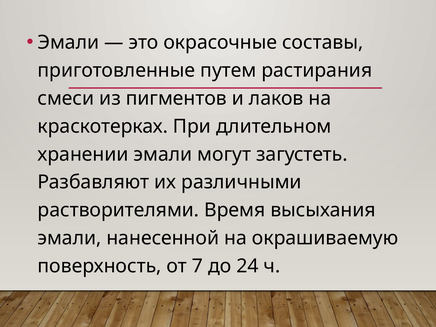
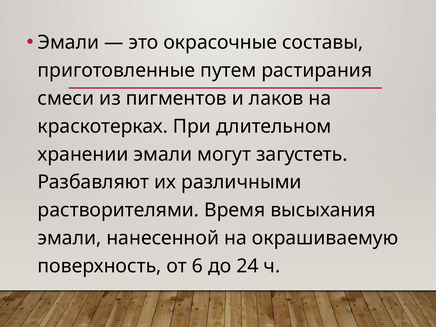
7: 7 -> 6
